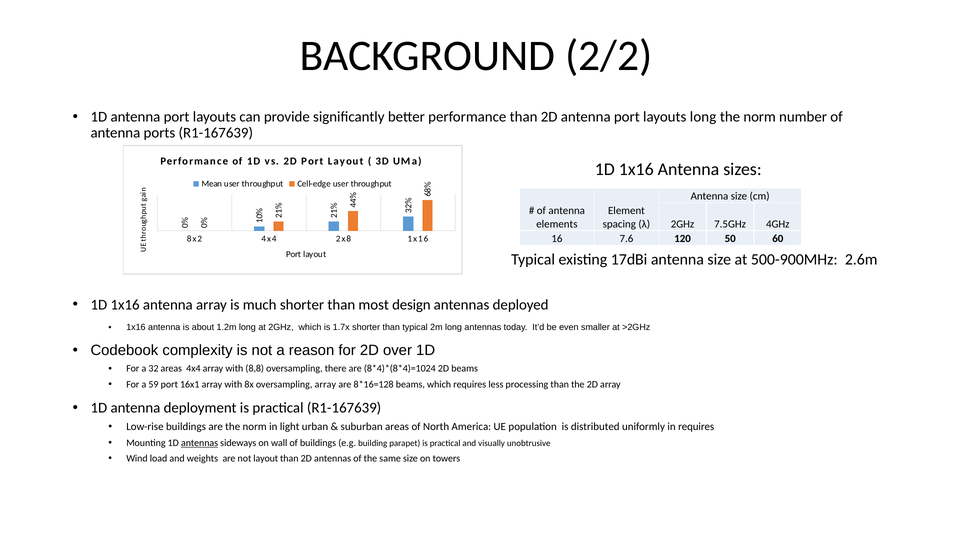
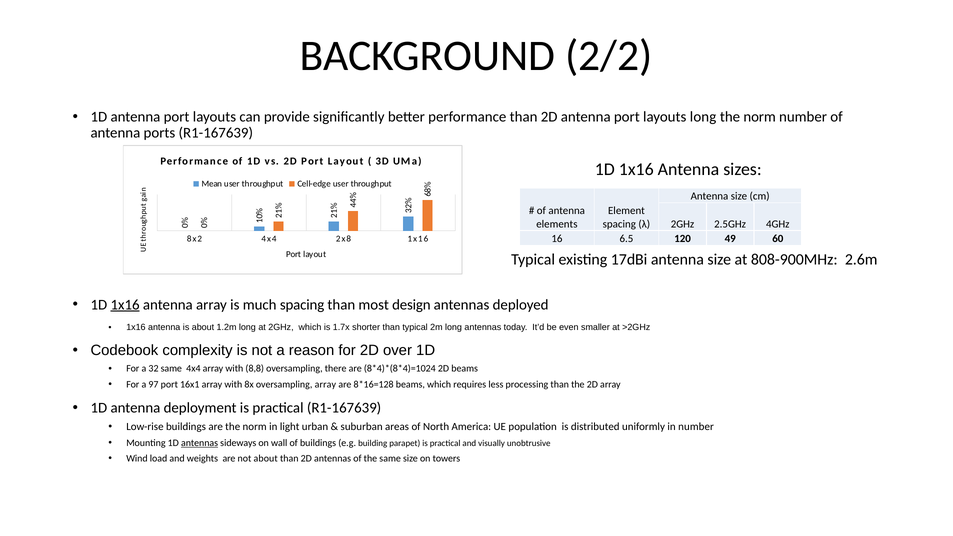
7.5GHz: 7.5GHz -> 2.5GHz
7.6: 7.6 -> 6.5
50: 50 -> 49
500-900MHz: 500-900MHz -> 808-900MHz
1x16 at (125, 305) underline: none -> present
much shorter: shorter -> spacing
32 areas: areas -> same
59: 59 -> 97
in requires: requires -> number
not layout: layout -> about
